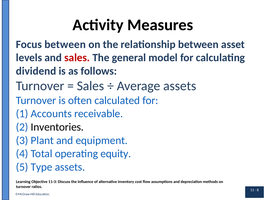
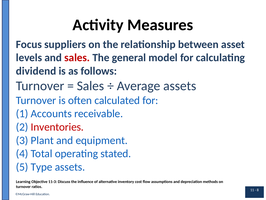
Focus between: between -> suppliers
Inventories colour: black -> red
equity: equity -> stated
